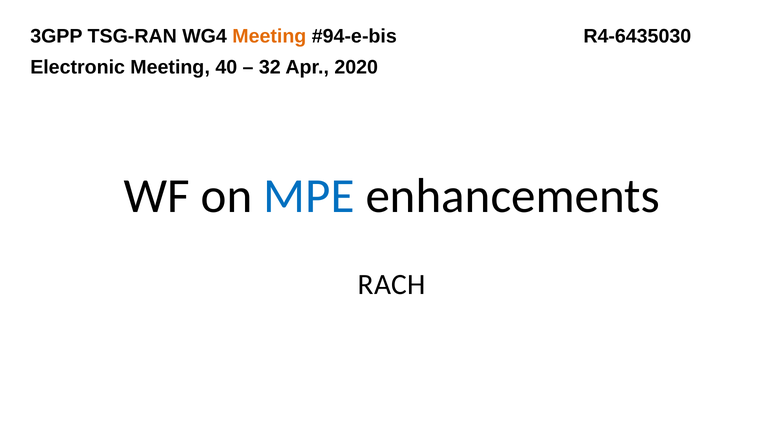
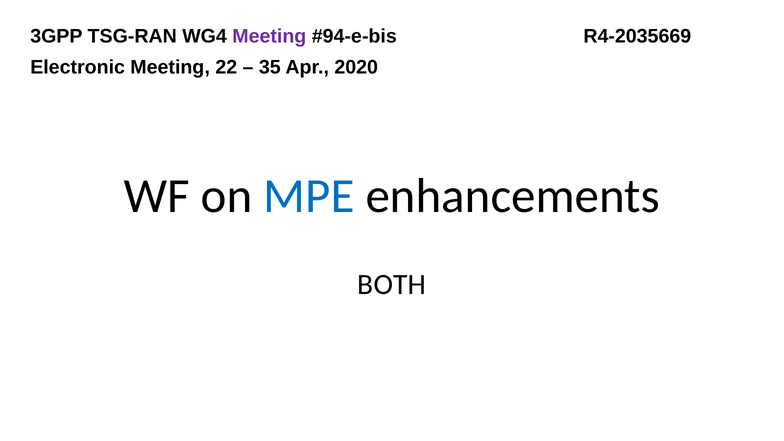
Meeting at (269, 36) colour: orange -> purple
R4-6435030: R4-6435030 -> R4-2035669
40: 40 -> 22
32: 32 -> 35
RACH: RACH -> BOTH
